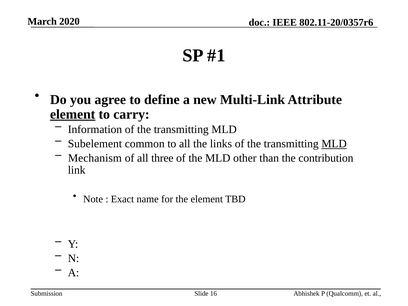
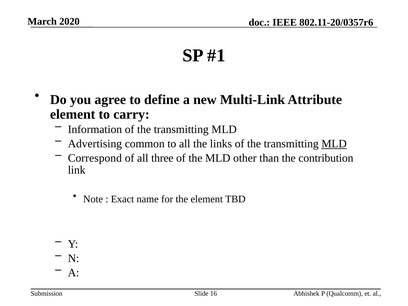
element at (73, 114) underline: present -> none
Subelement: Subelement -> Advertising
Mechanism: Mechanism -> Correspond
